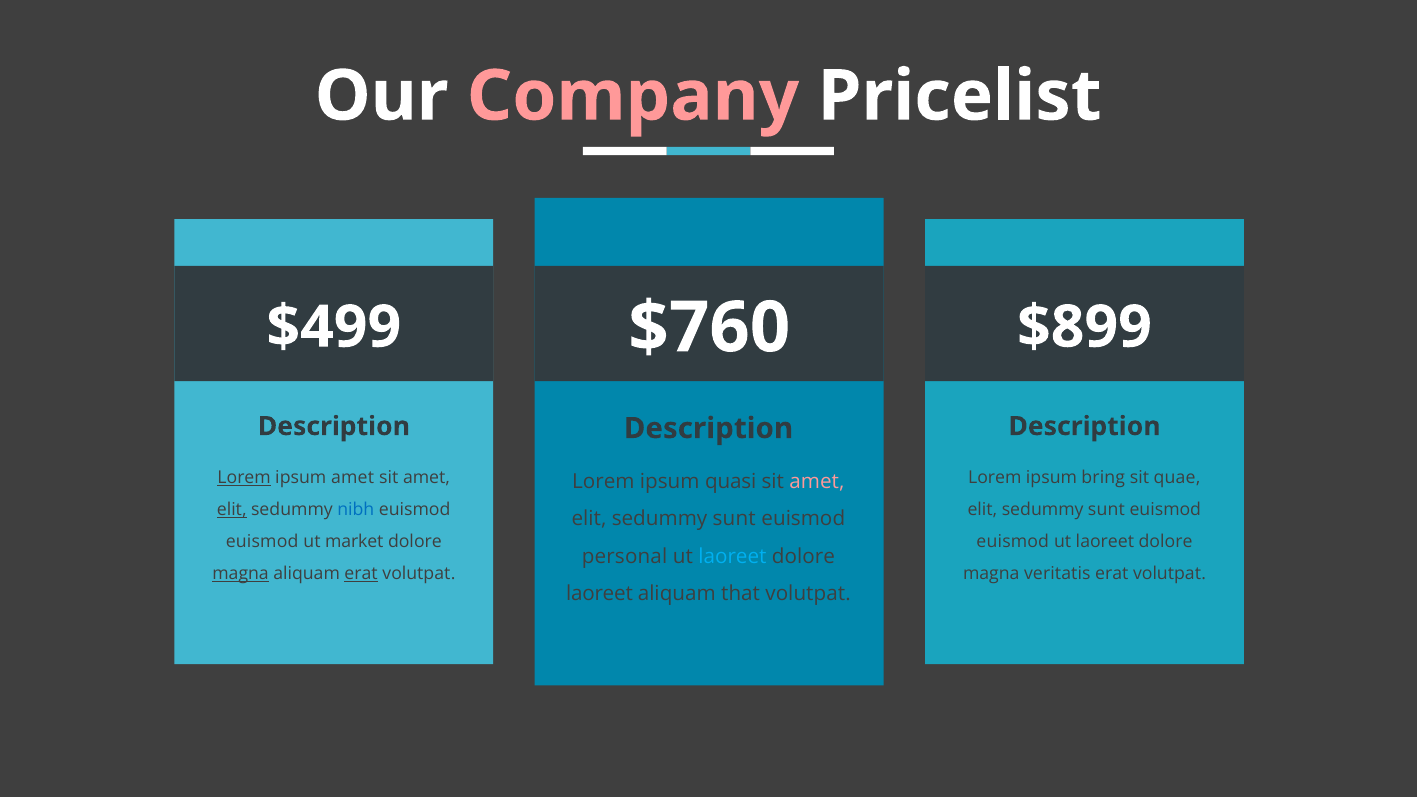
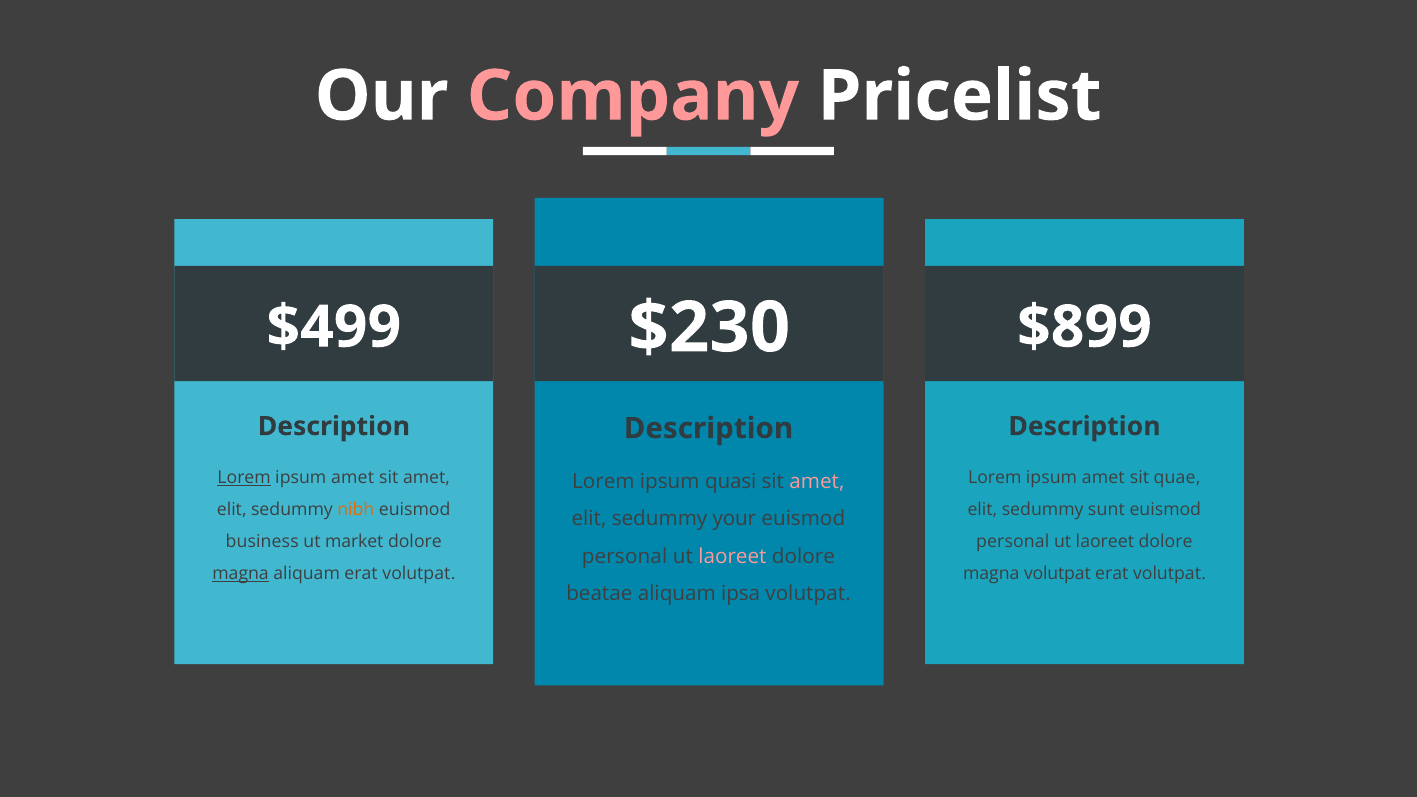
$760: $760 -> $230
bring at (1103, 478): bring -> amet
elit at (232, 510) underline: present -> none
nibh colour: blue -> orange
sunt at (734, 519): sunt -> your
euismod at (262, 542): euismod -> business
euismod at (1013, 542): euismod -> personal
laoreet at (732, 556) colour: light blue -> pink
erat at (361, 574) underline: present -> none
magna veritatis: veritatis -> volutpat
laoreet at (599, 593): laoreet -> beatae
that: that -> ipsa
